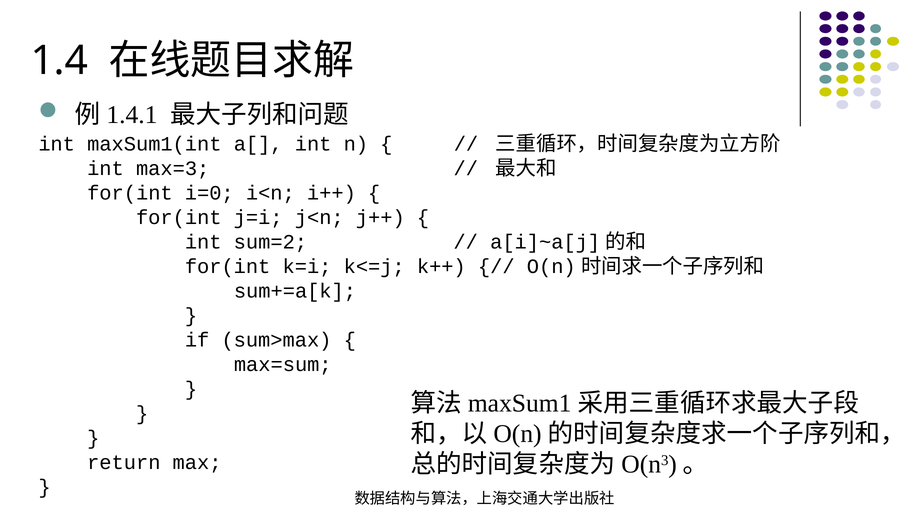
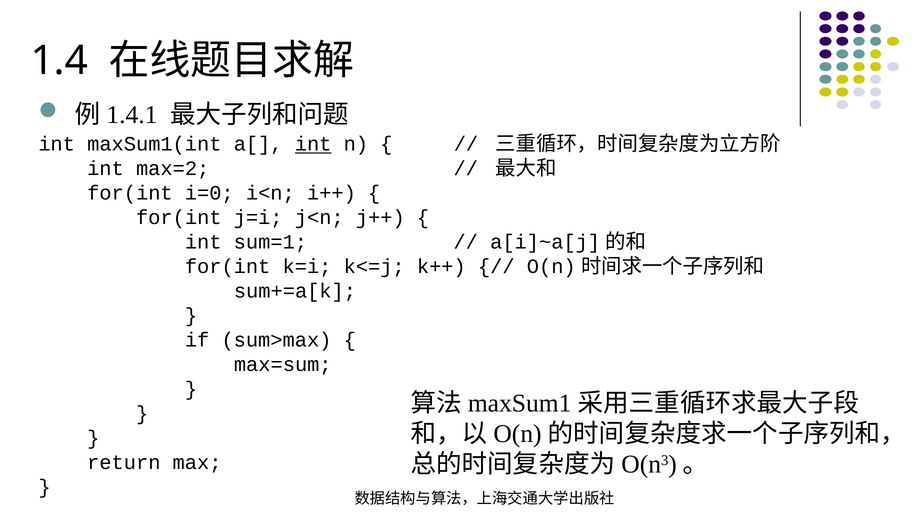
int at (313, 144) underline: none -> present
max=3: max=3 -> max=2
sum=2: sum=2 -> sum=1
